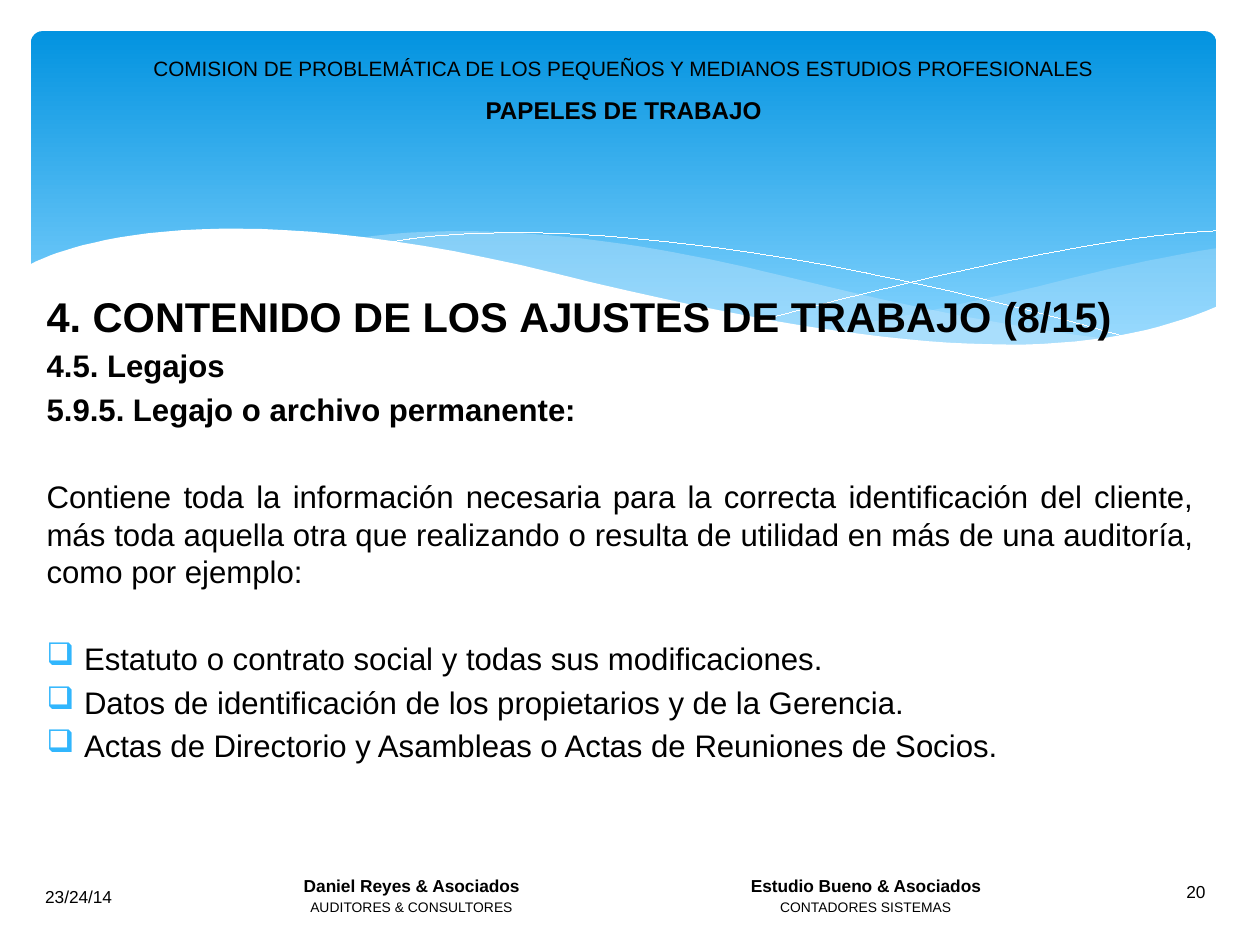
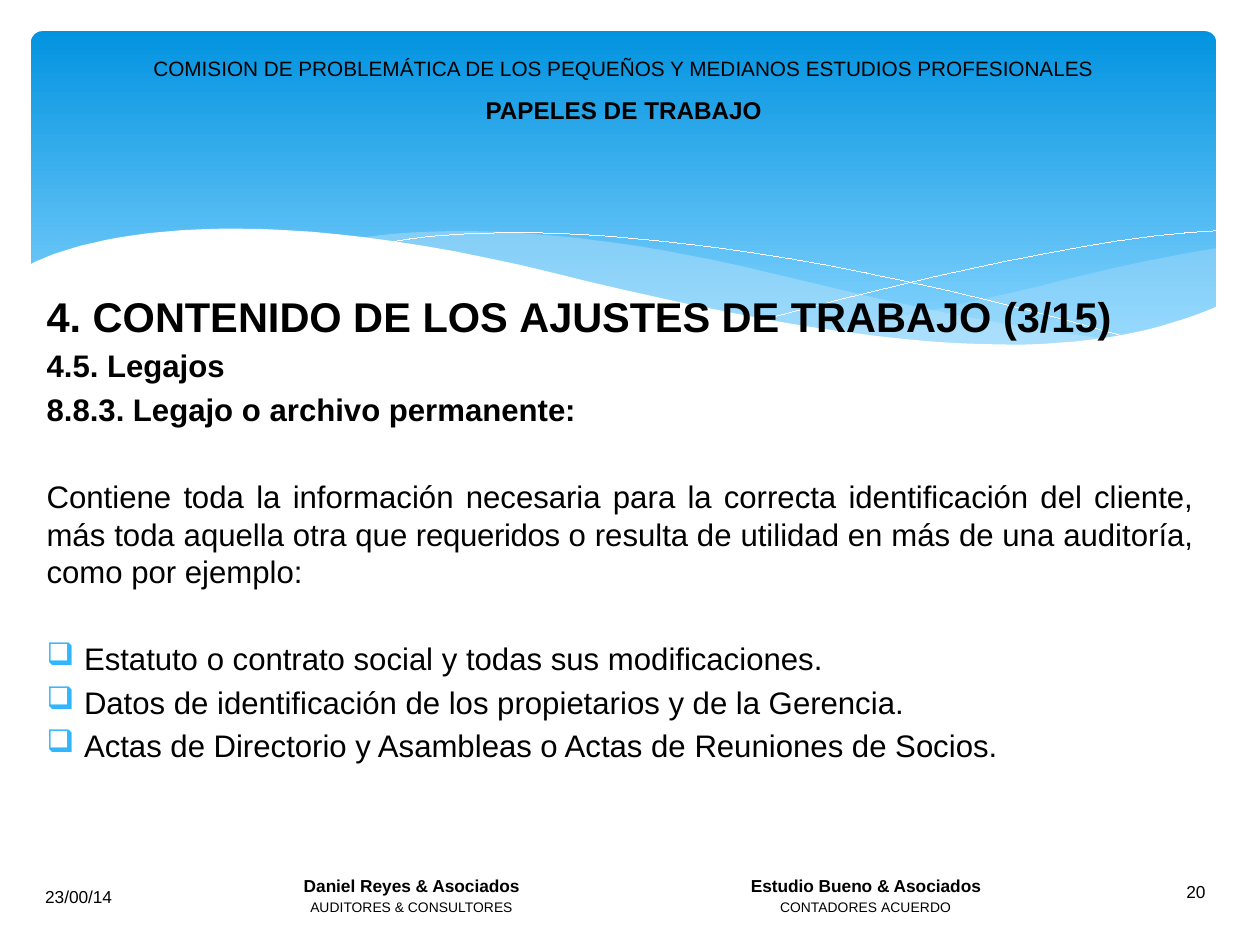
8/15: 8/15 -> 3/15
5.9.5: 5.9.5 -> 8.8.3
realizando: realizando -> requeridos
23/24/14: 23/24/14 -> 23/00/14
SISTEMAS: SISTEMAS -> ACUERDO
